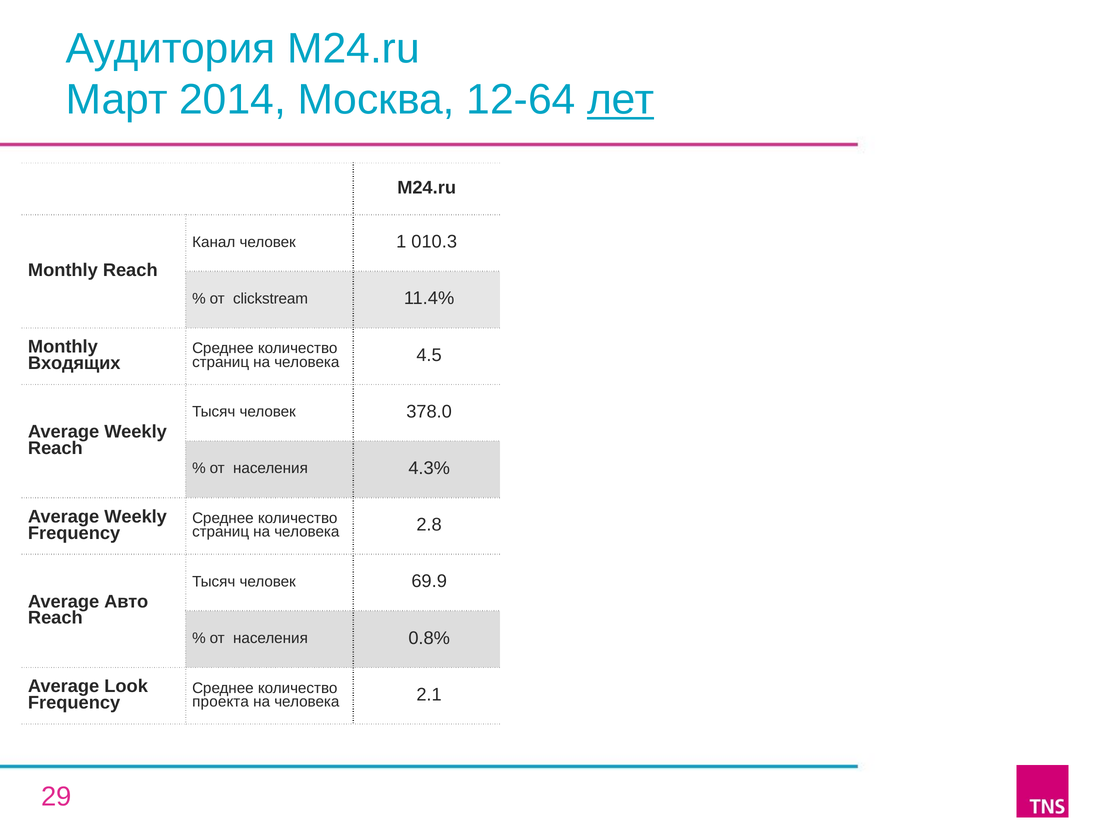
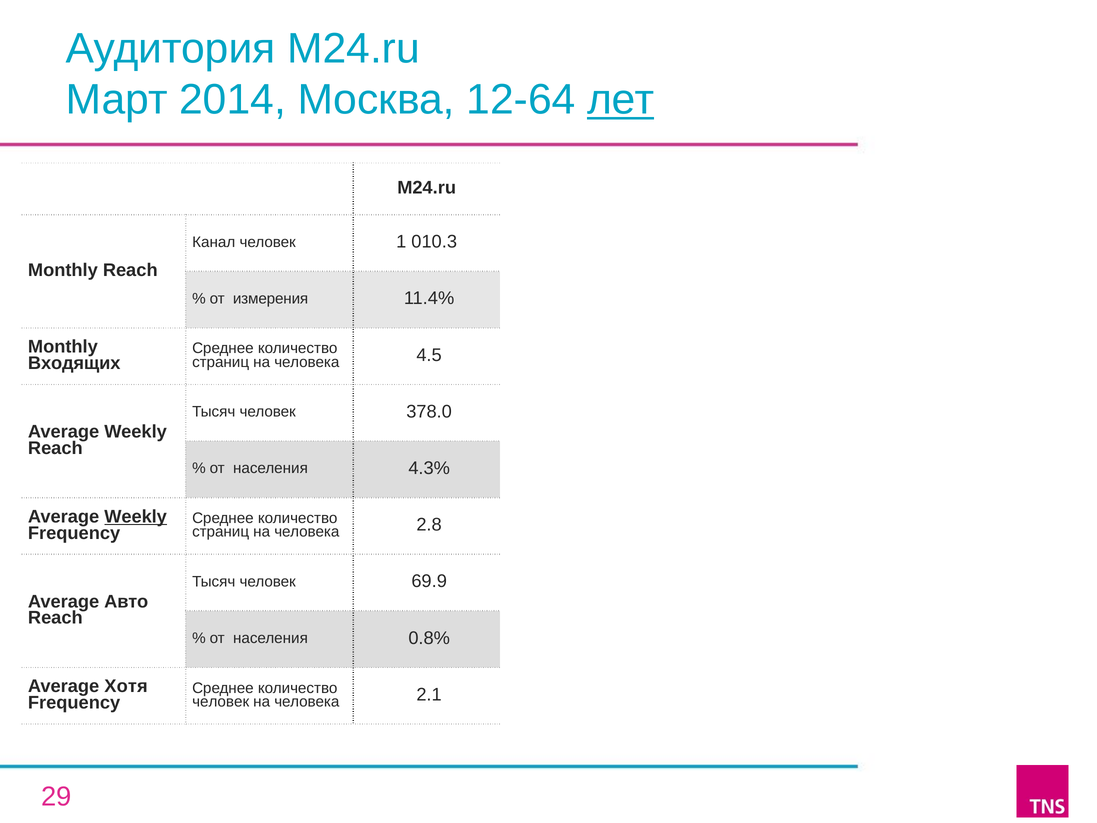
clickstream: clickstream -> измерения
Weekly at (136, 517) underline: none -> present
Look: Look -> Хотя
проекта at (221, 701): проекта -> человек
